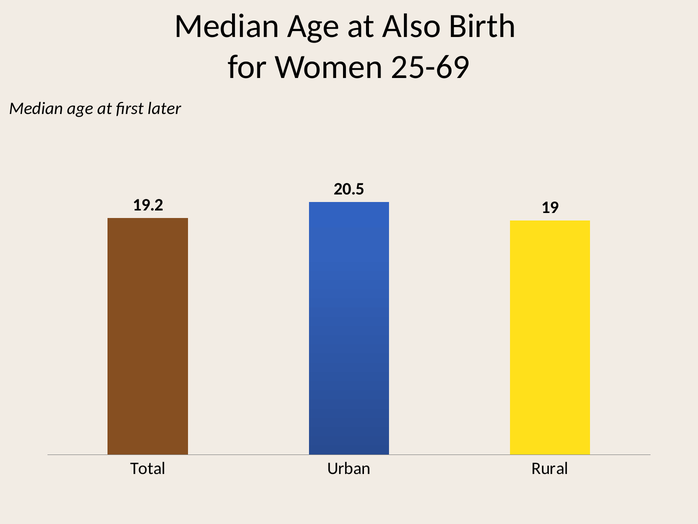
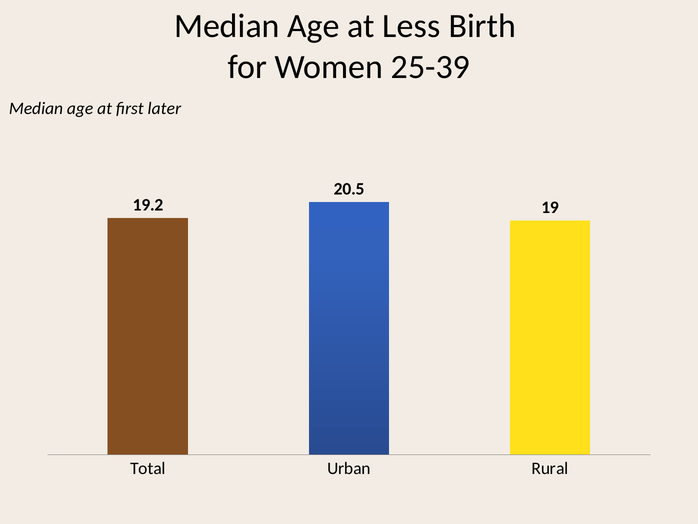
Also: Also -> Less
25-69: 25-69 -> 25-39
